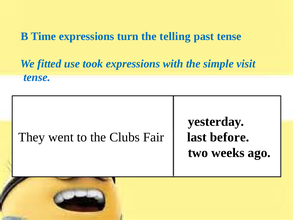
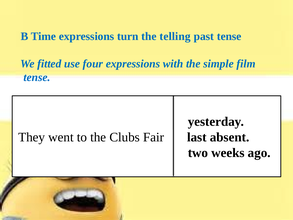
took: took -> four
visit: visit -> film
before: before -> absent
